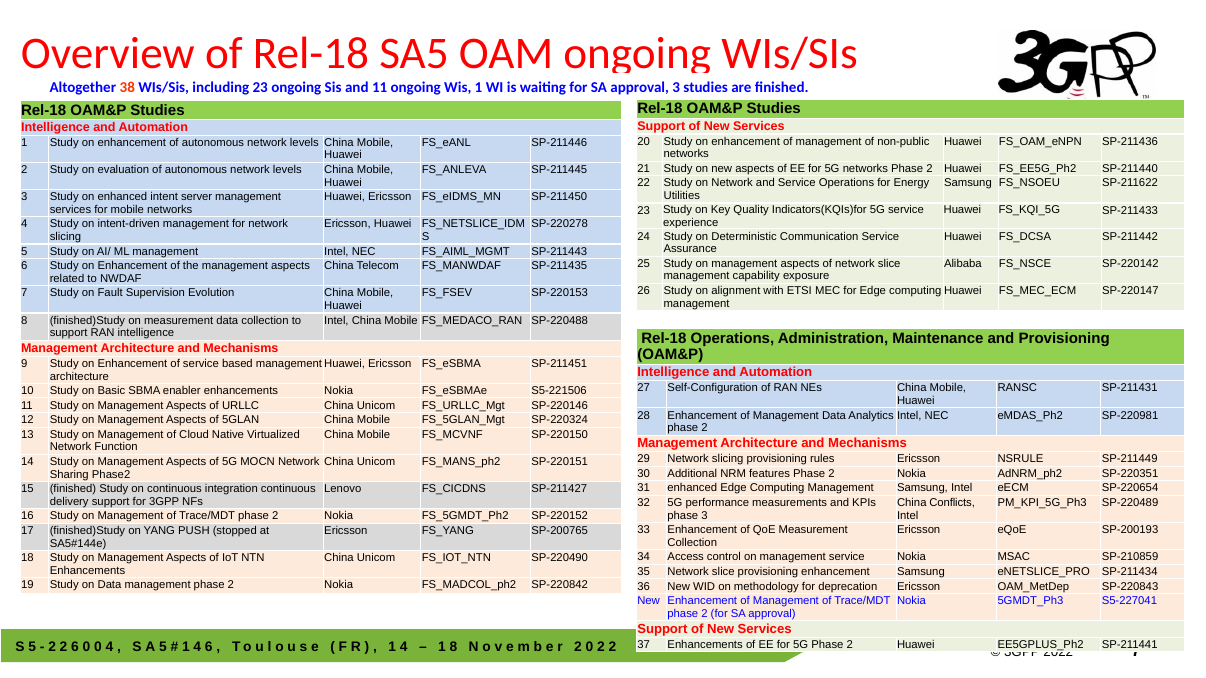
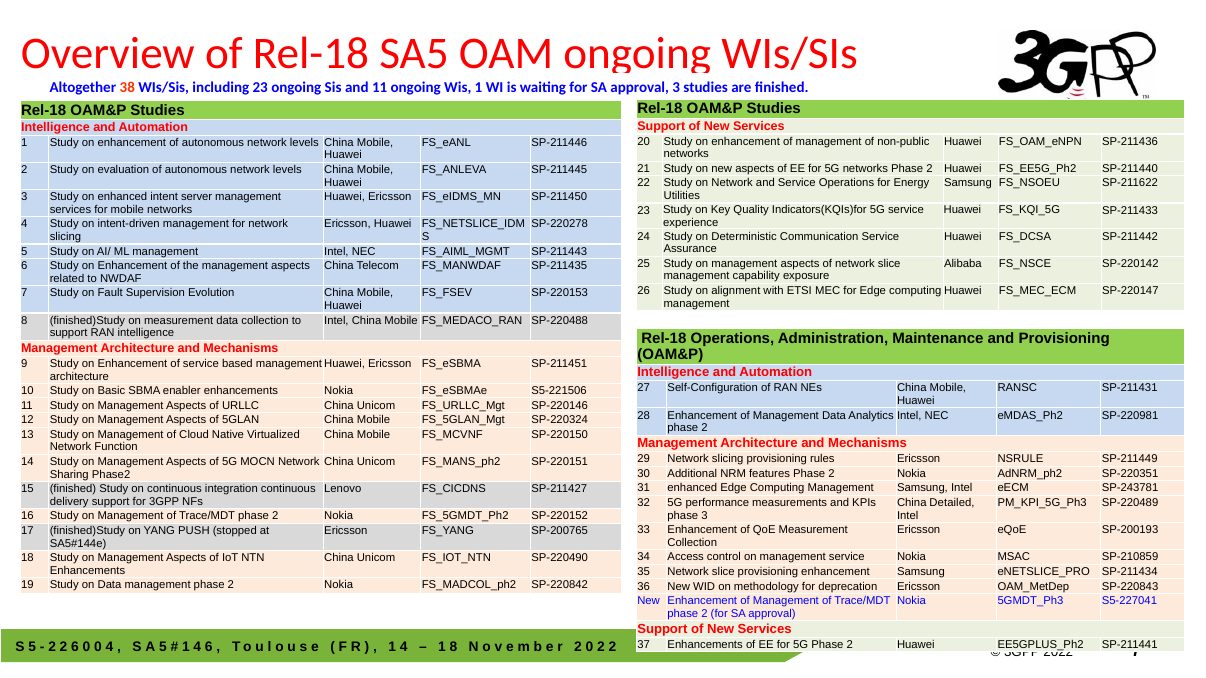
SP-220654: SP-220654 -> SP-243781
Conflicts: Conflicts -> Detailed
